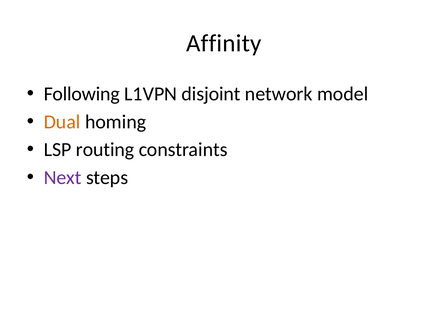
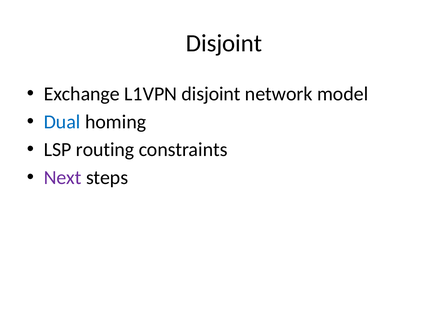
Affinity at (224, 43): Affinity -> Disjoint
Following: Following -> Exchange
Dual colour: orange -> blue
